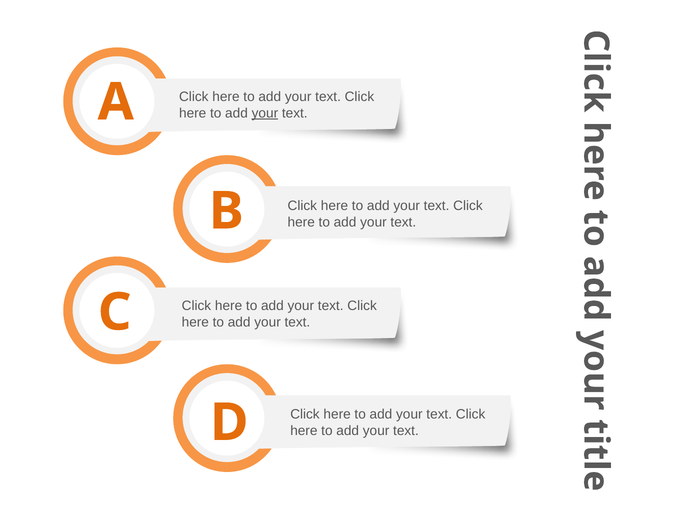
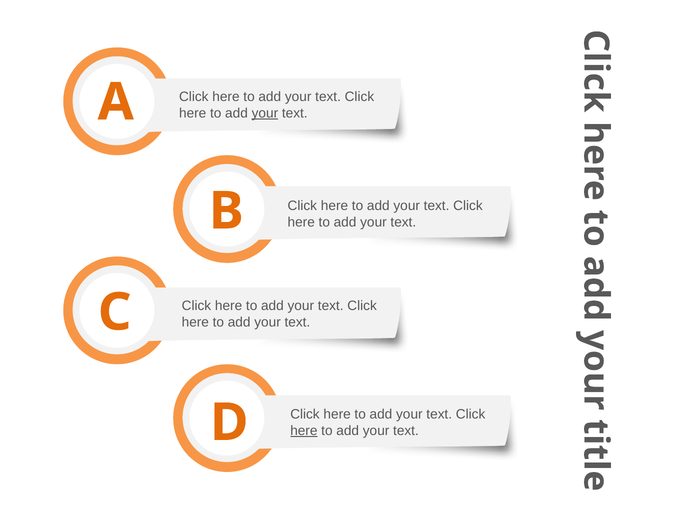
here at (304, 431) underline: none -> present
